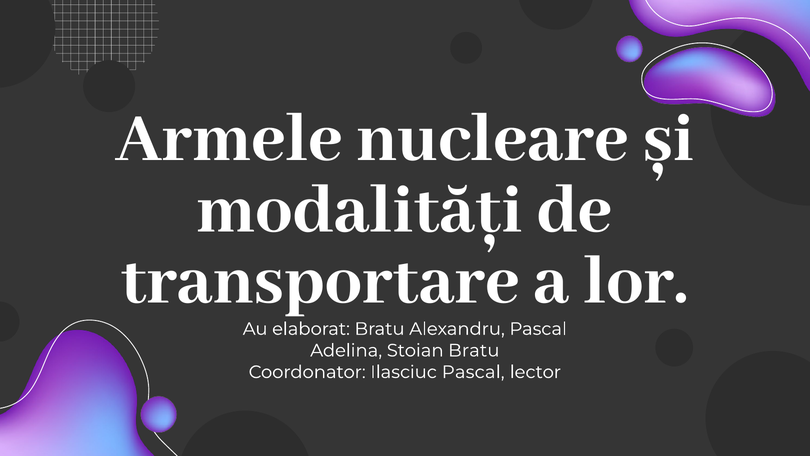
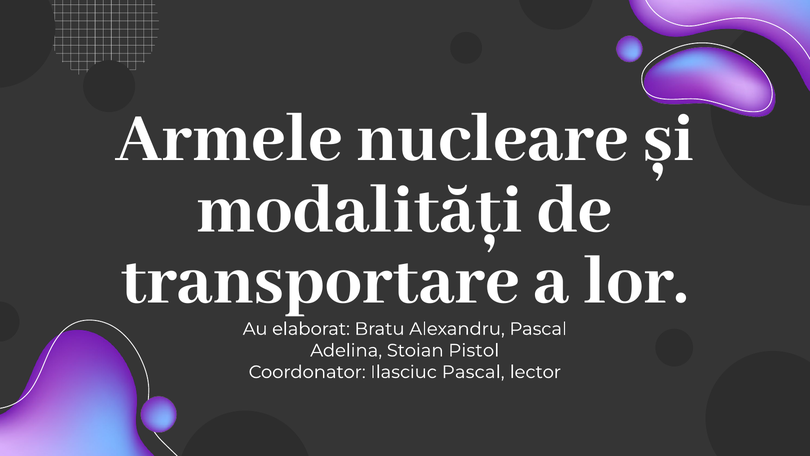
Stoian Bratu: Bratu -> Pistol
